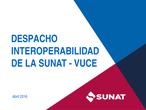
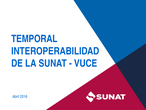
DESPACHO: DESPACHO -> TEMPORAL
